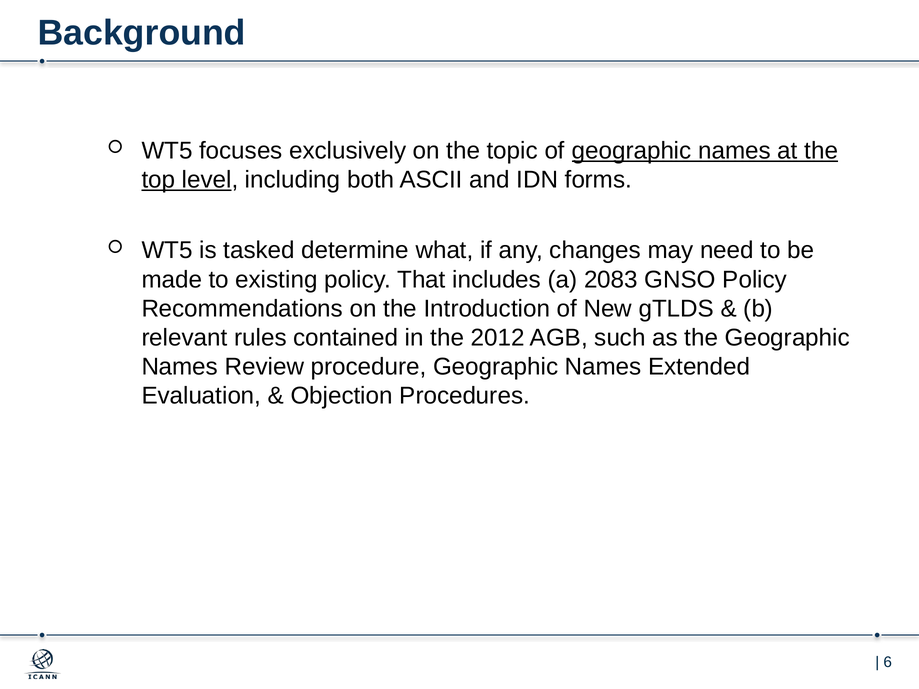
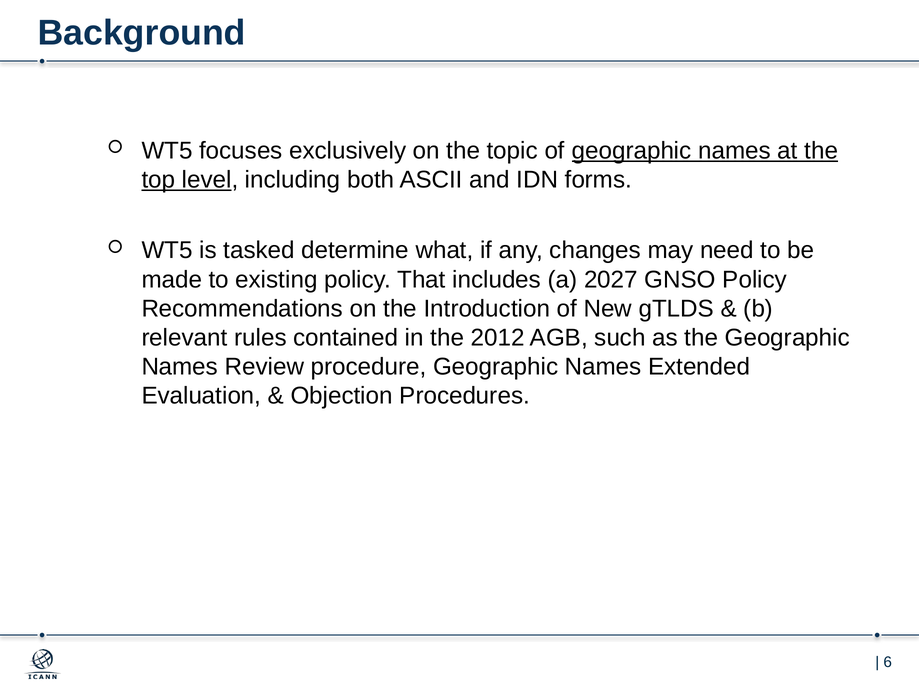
2083: 2083 -> 2027
